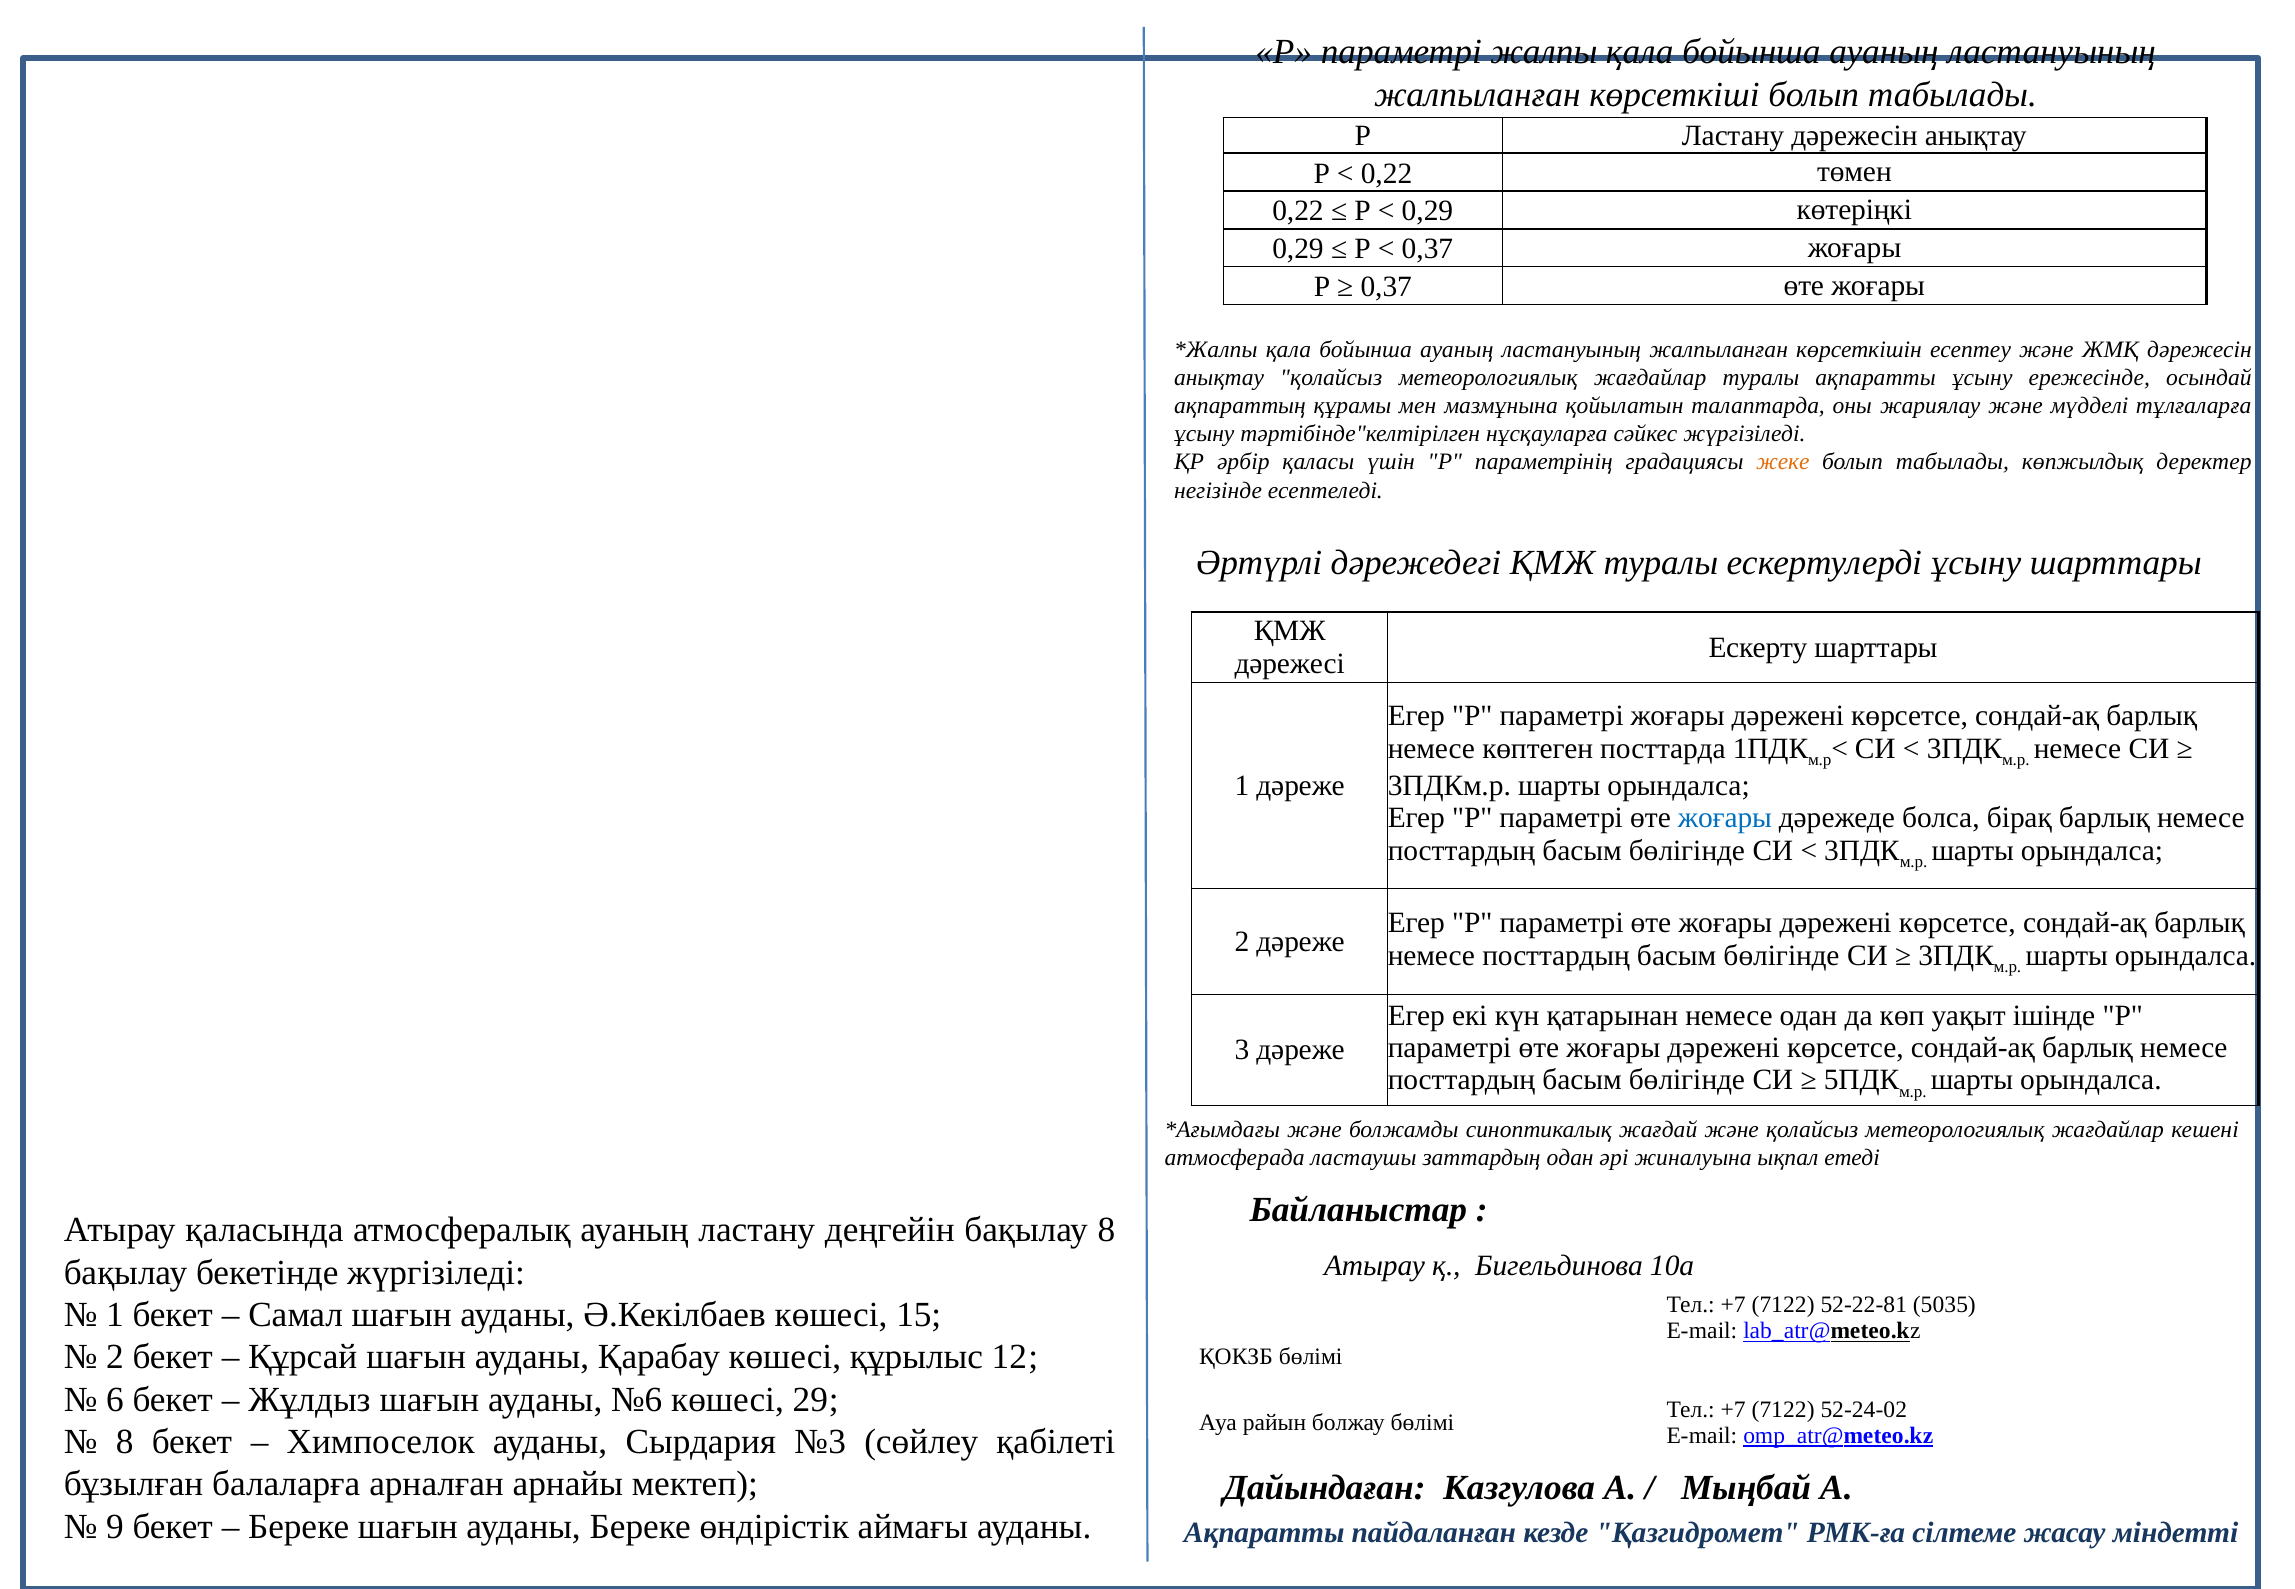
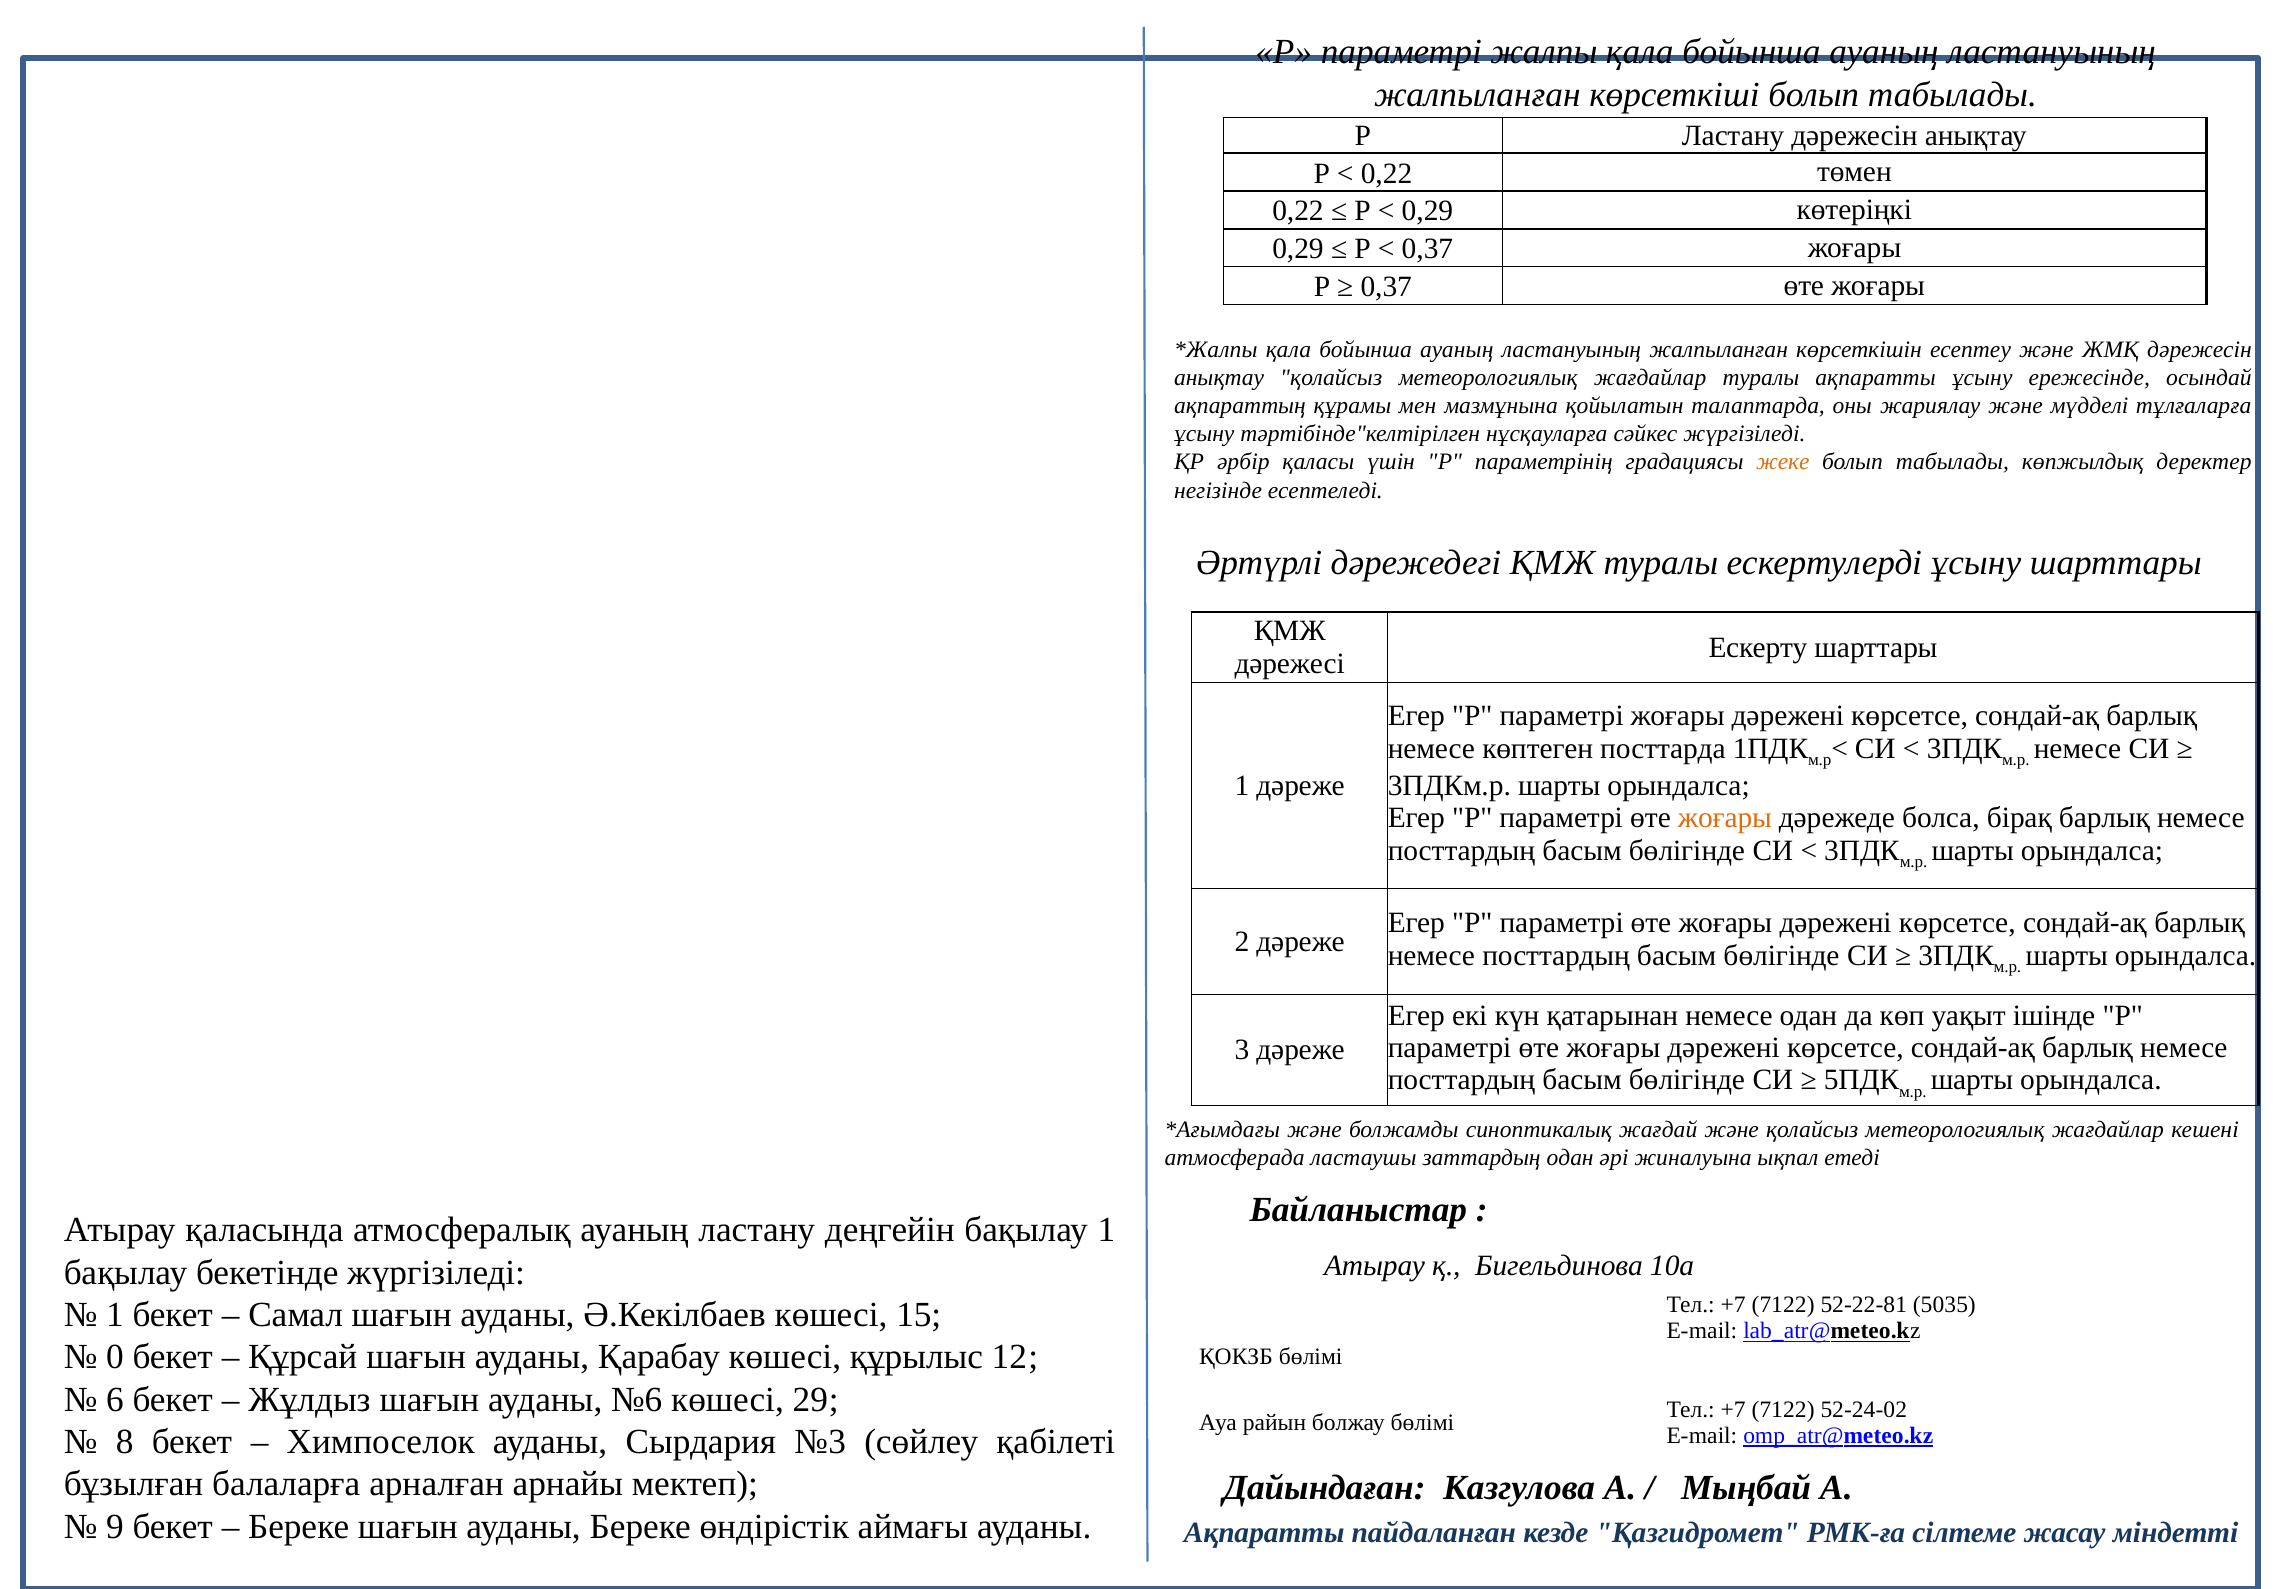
жоғары at (1725, 818) colour: blue -> orange
бақылау 8: 8 -> 1
2 at (115, 1357): 2 -> 0
